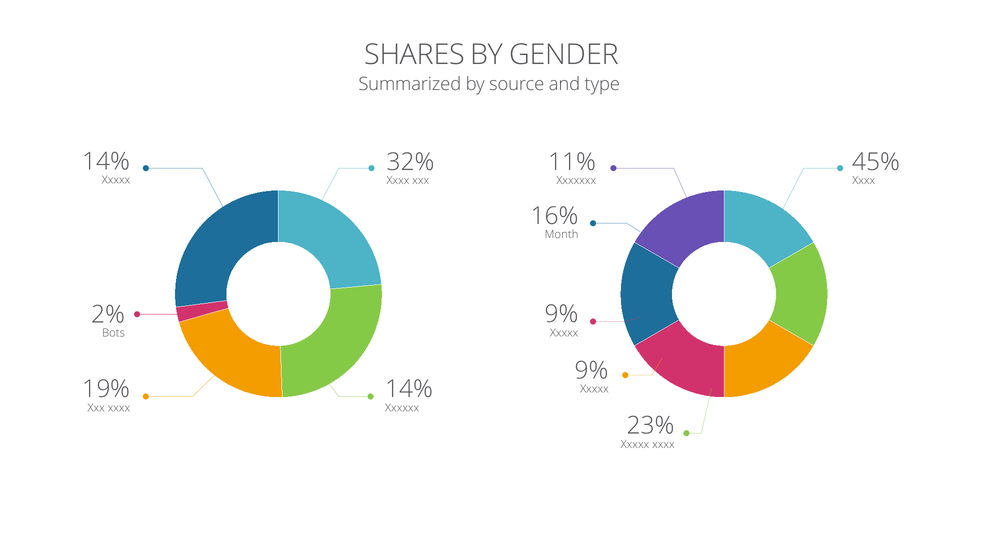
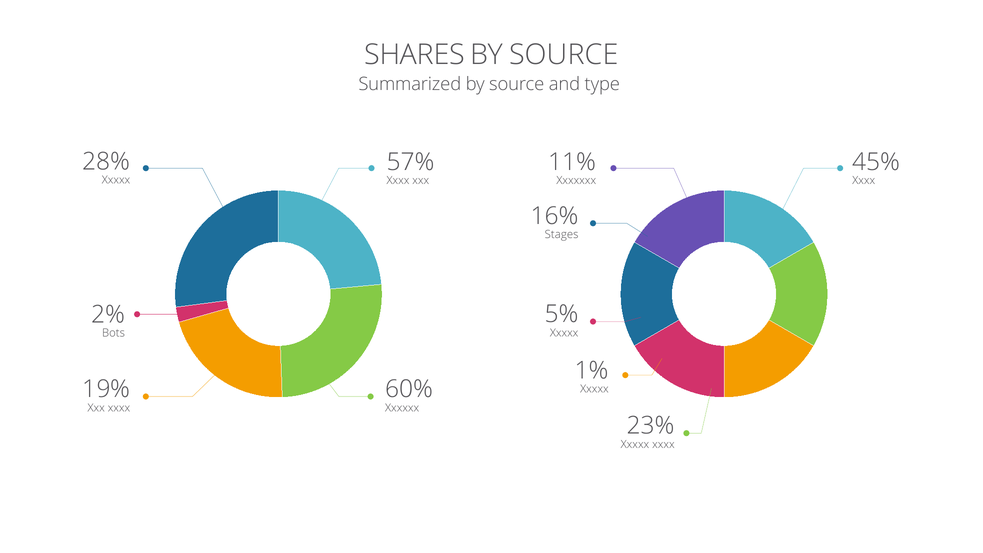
GENDER at (564, 55): GENDER -> SOURCE
14% at (106, 161): 14% -> 28%
32%: 32% -> 57%
Month: Month -> Stages
9% at (562, 314): 9% -> 5%
9% at (592, 370): 9% -> 1%
14% at (409, 389): 14% -> 60%
